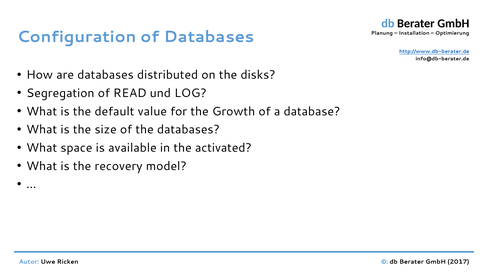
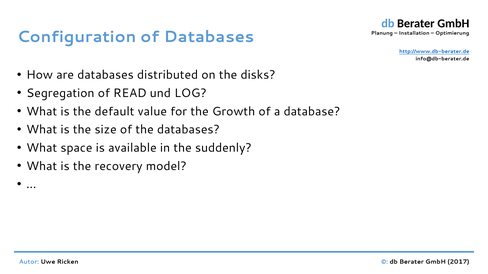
activated: activated -> suddenly
